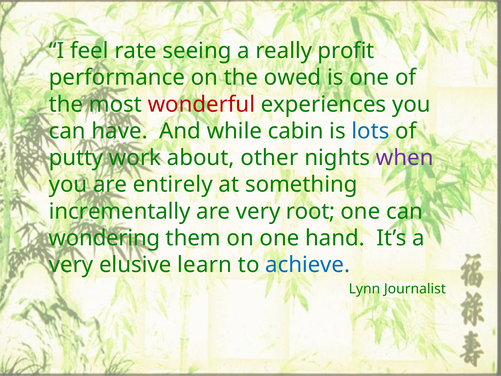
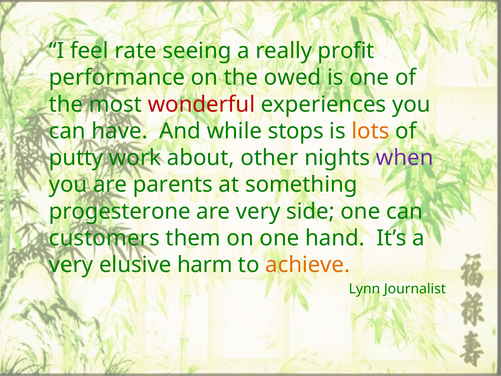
cabin: cabin -> stops
lots colour: blue -> orange
entirely: entirely -> parents
incrementally: incrementally -> progesterone
root: root -> side
wondering: wondering -> customers
learn: learn -> harm
achieve colour: blue -> orange
